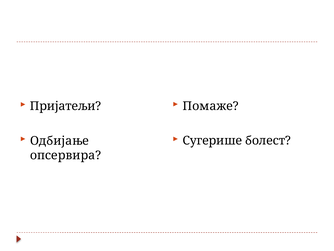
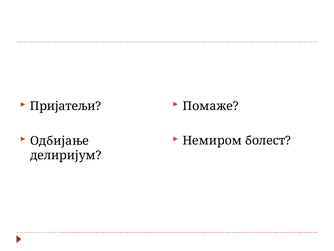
Сугерише: Сугерише -> Немиром
опсервира: опсервира -> делиријум
